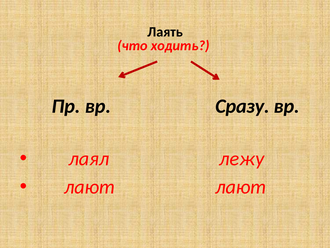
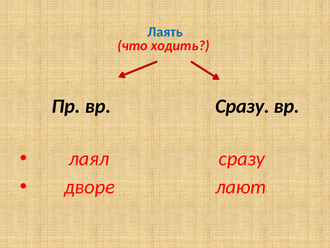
Лаять colour: black -> blue
лаял лежу: лежу -> сразу
лают at (90, 187): лают -> дворе
